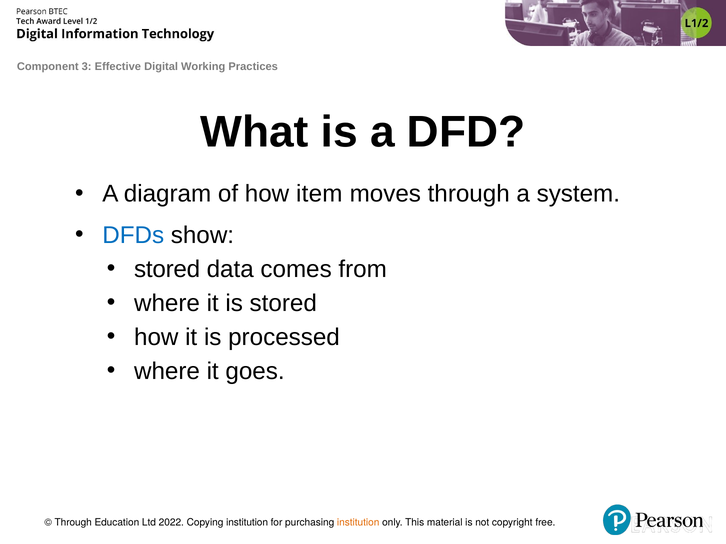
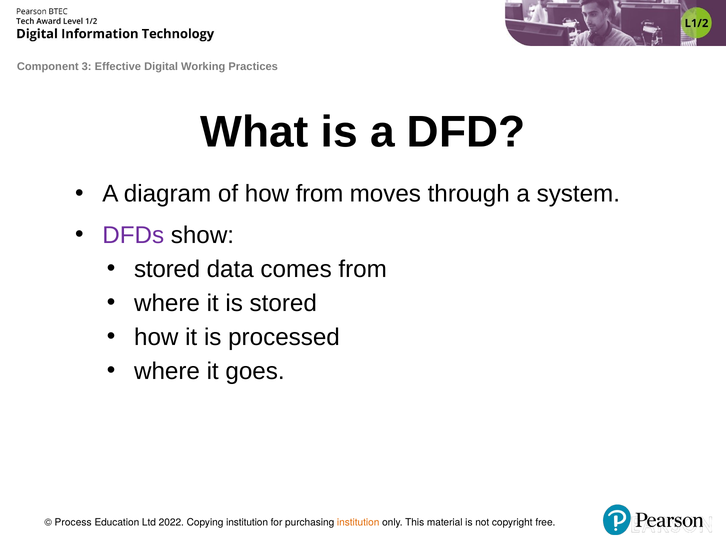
how item: item -> from
DFDs colour: blue -> purple
Through at (73, 523): Through -> Process
